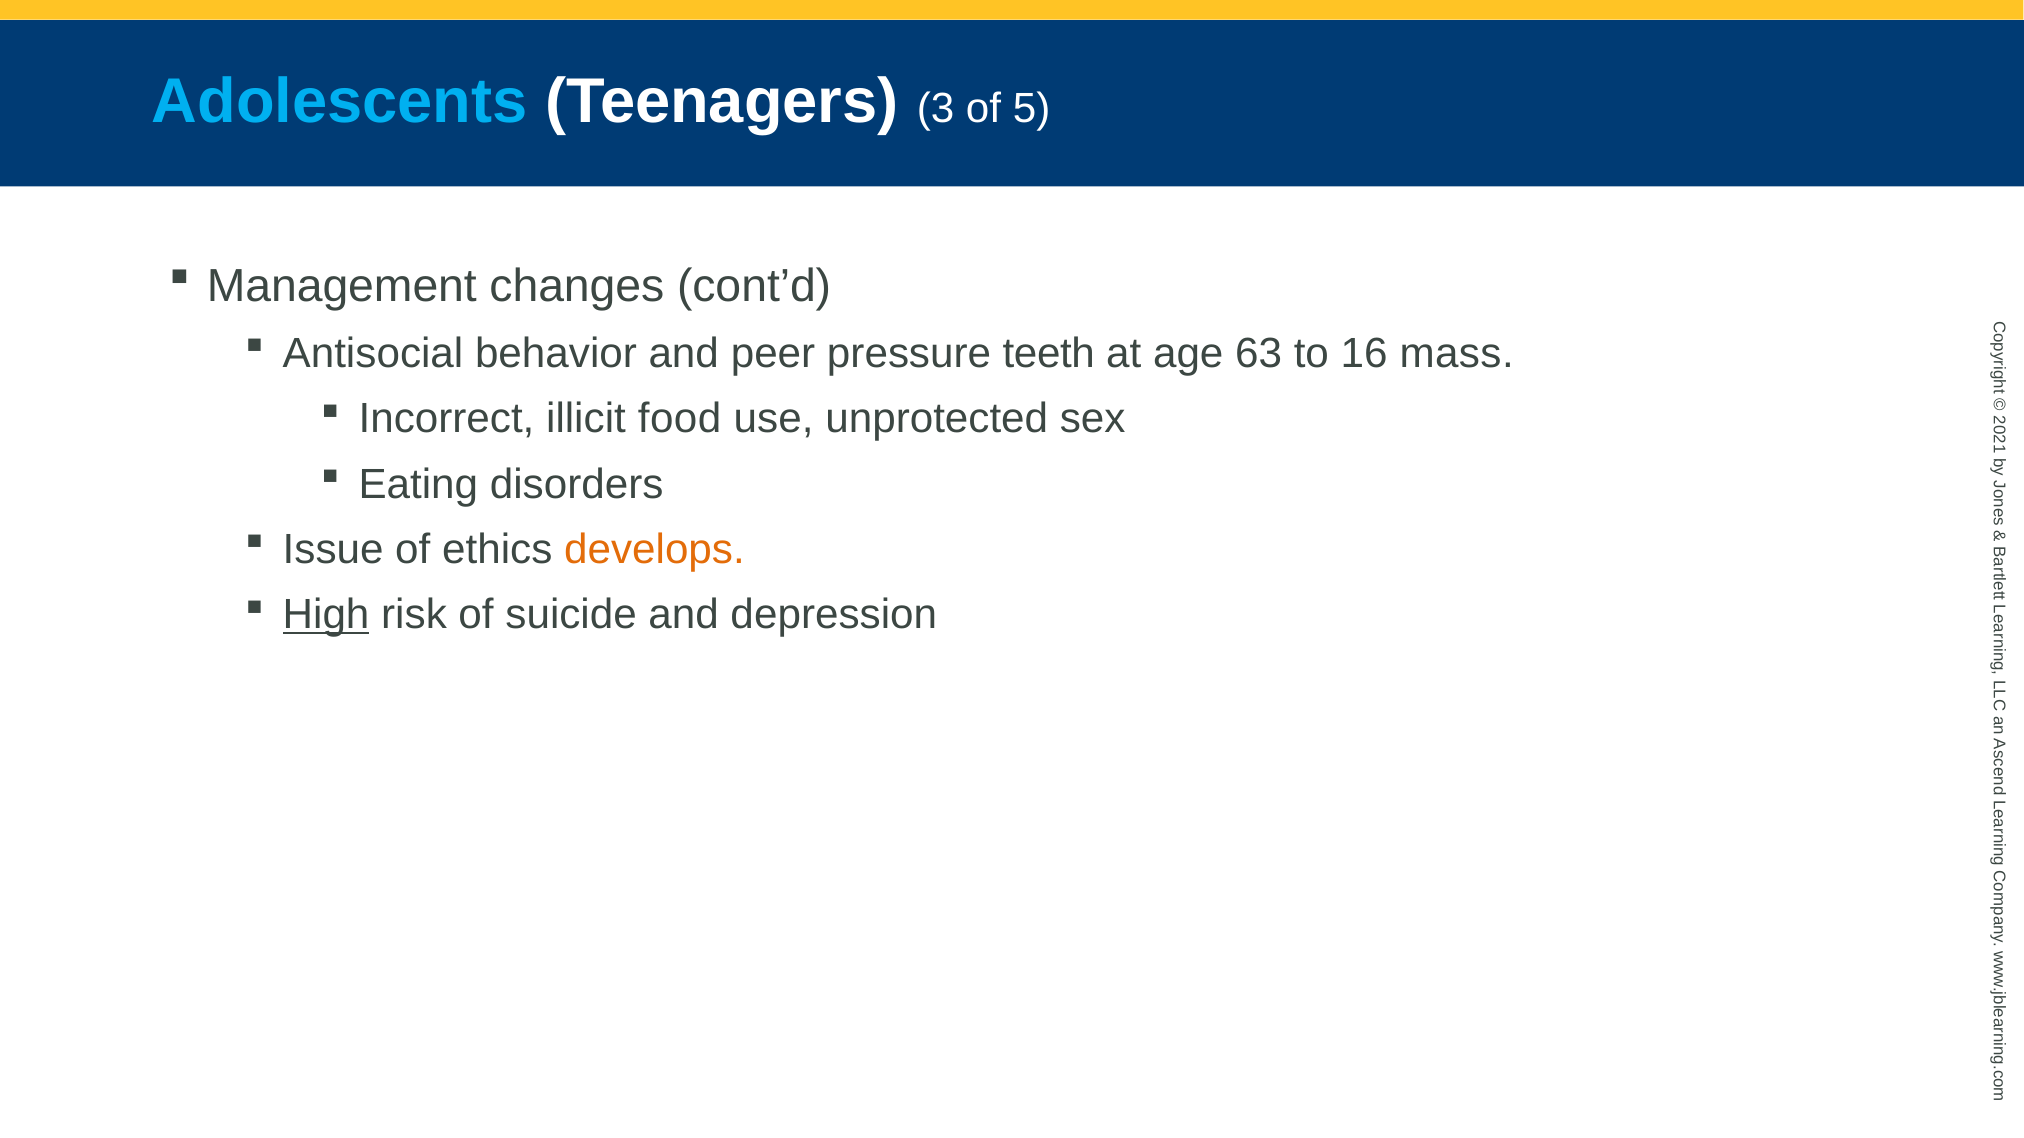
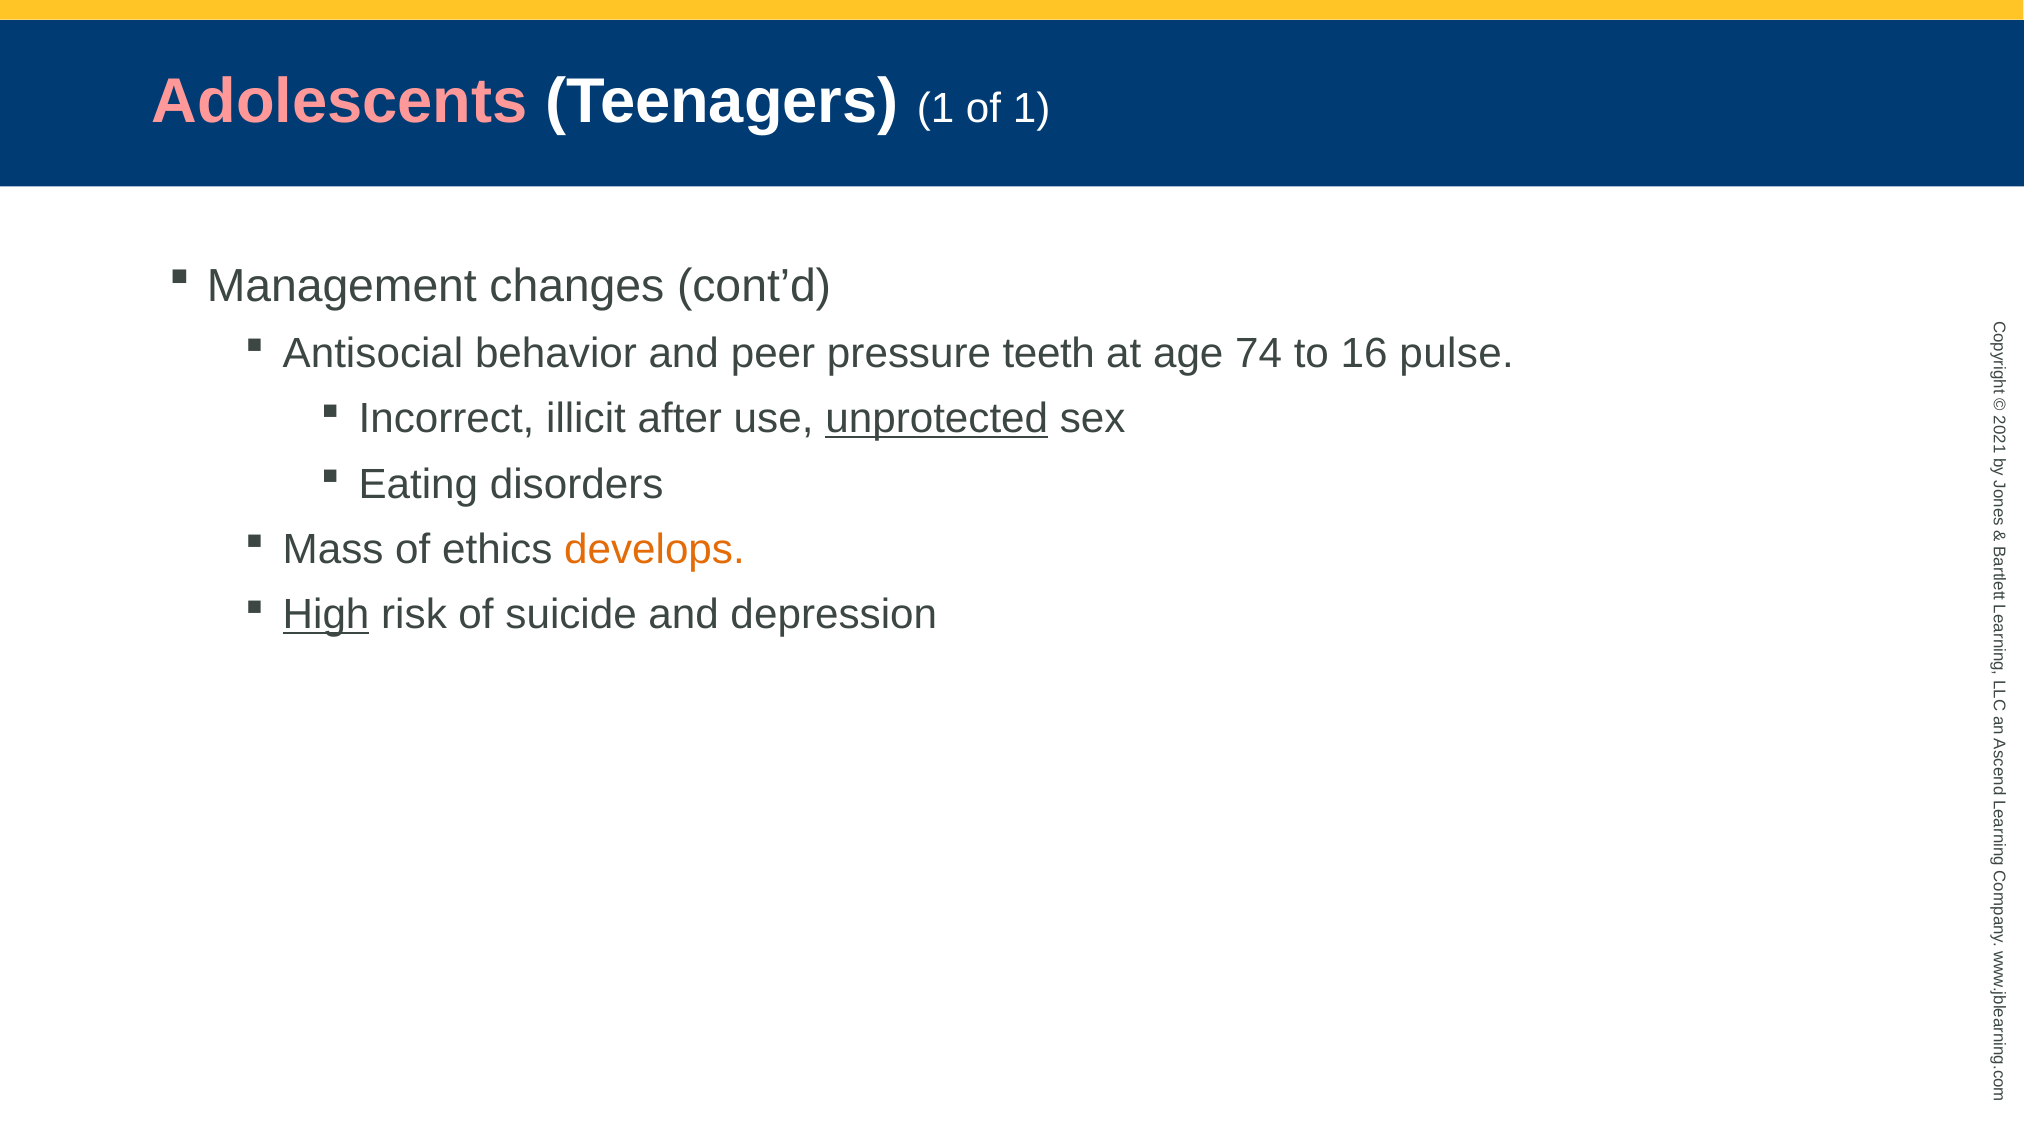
Adolescents colour: light blue -> pink
Teenagers 3: 3 -> 1
of 5: 5 -> 1
63: 63 -> 74
mass: mass -> pulse
food: food -> after
unprotected underline: none -> present
Issue: Issue -> Mass
